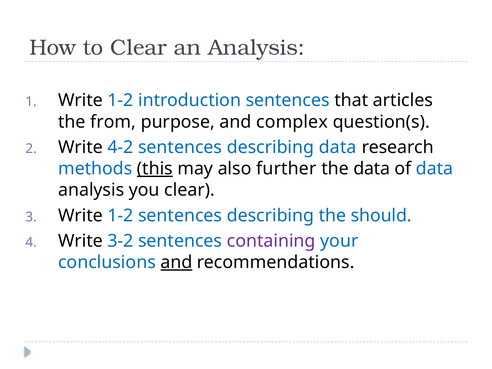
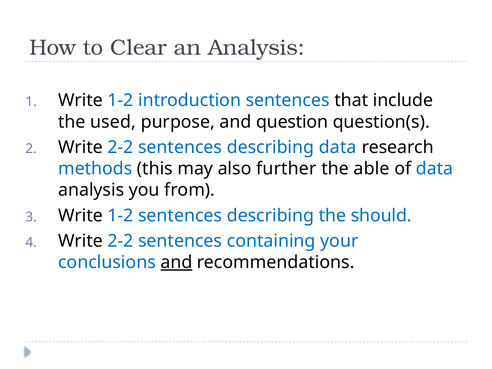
articles: articles -> include
from: from -> used
complex: complex -> question
4-2 at (120, 147): 4-2 -> 2-2
this underline: present -> none
the data: data -> able
you clear: clear -> from
3-2 at (120, 241): 3-2 -> 2-2
containing colour: purple -> blue
